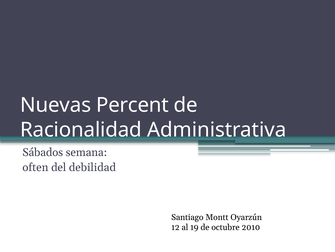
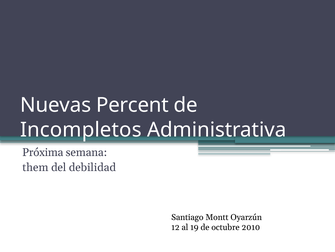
Racionalidad: Racionalidad -> Incompletos
Sábados: Sábados -> Próxima
often: often -> them
